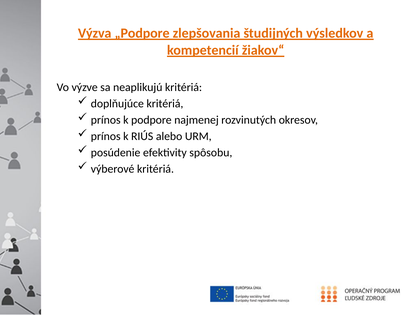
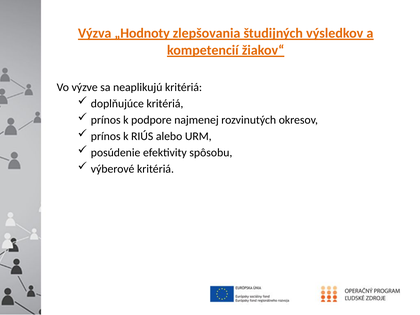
„Podpore: „Podpore -> „Hodnoty
